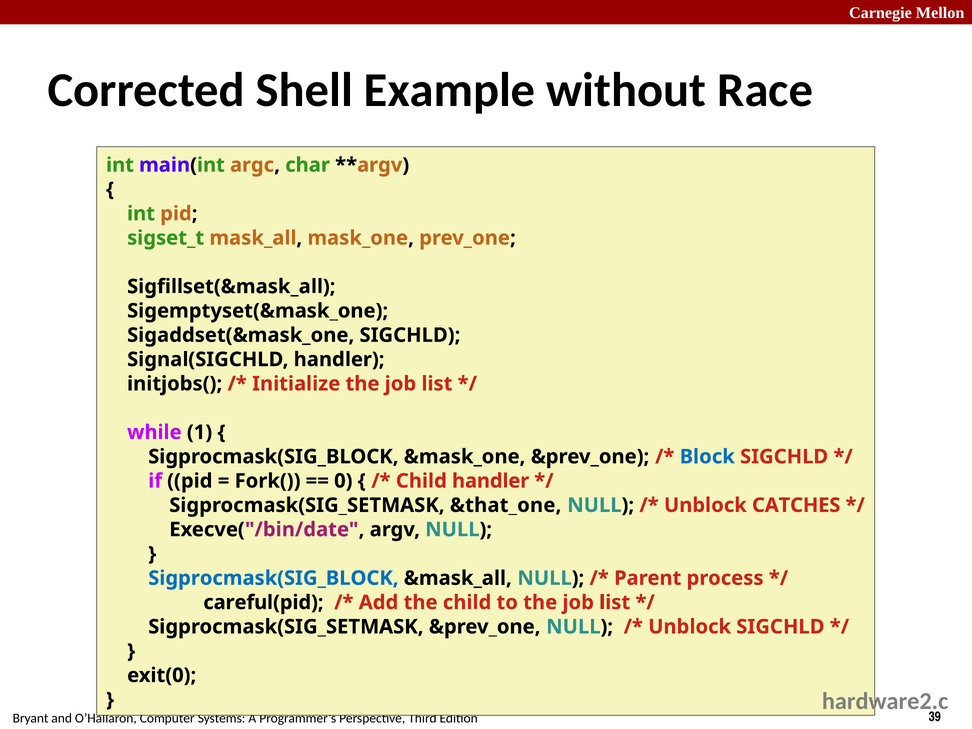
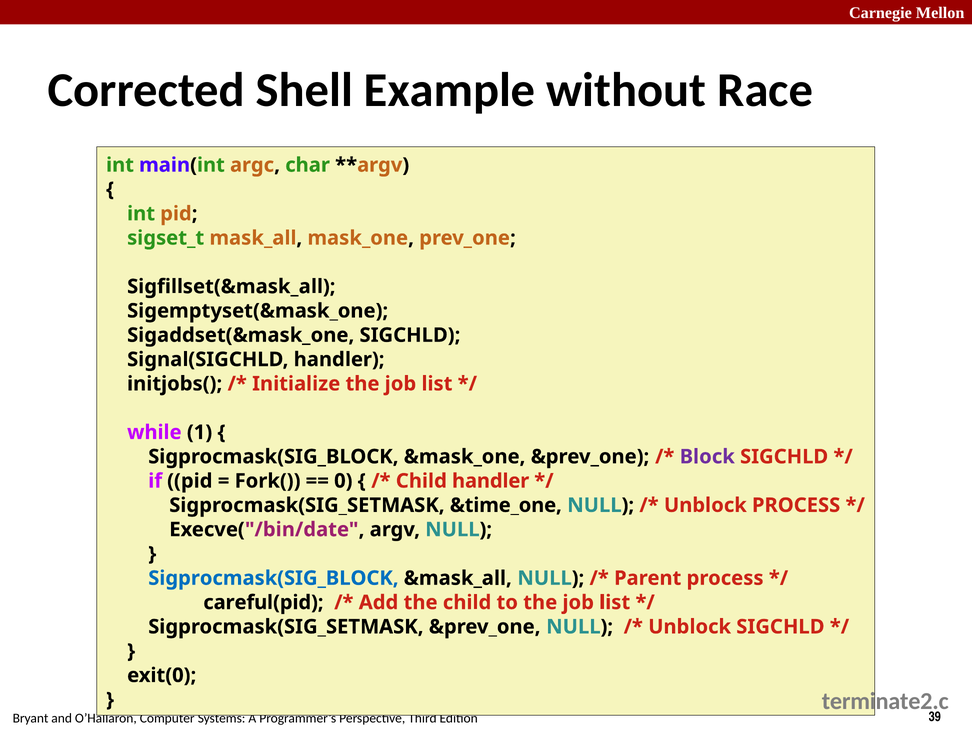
Block colour: blue -> purple
&that_one: &that_one -> &time_one
Unblock CATCHES: CATCHES -> PROCESS
hardware2.c: hardware2.c -> terminate2.c
